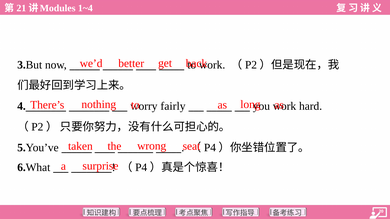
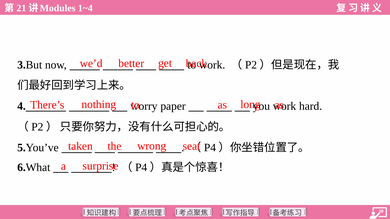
fairly: fairly -> paper
